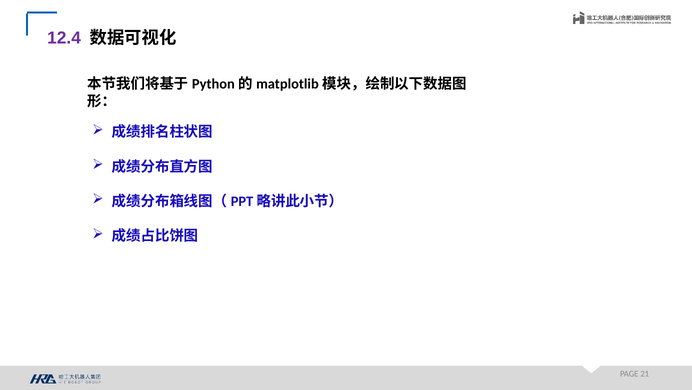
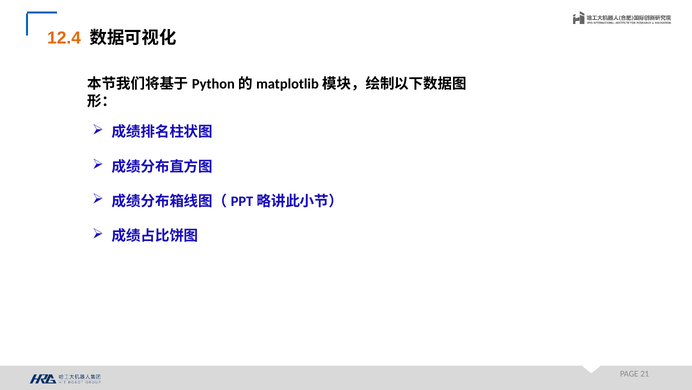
12.4 colour: purple -> orange
